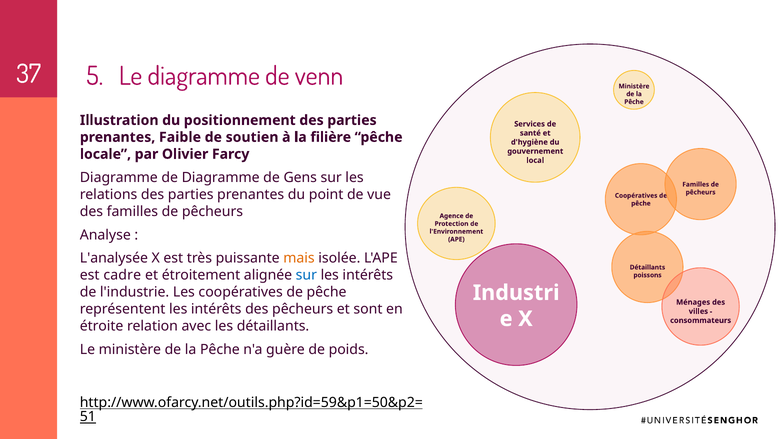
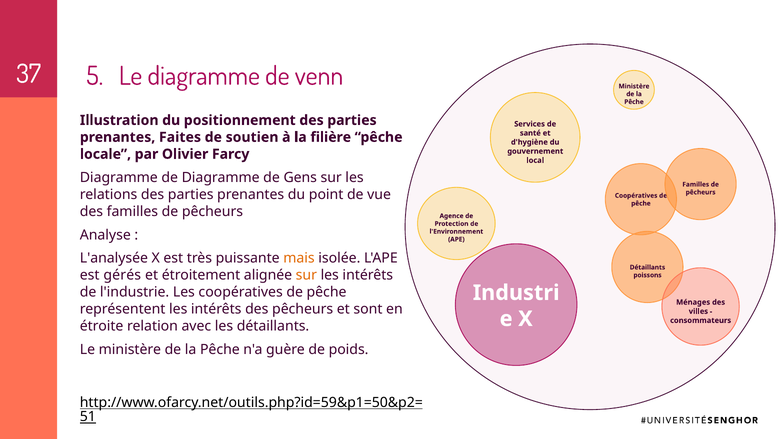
Faible: Faible -> Faites
cadre: cadre -> gérés
sur at (306, 275) colour: blue -> orange
